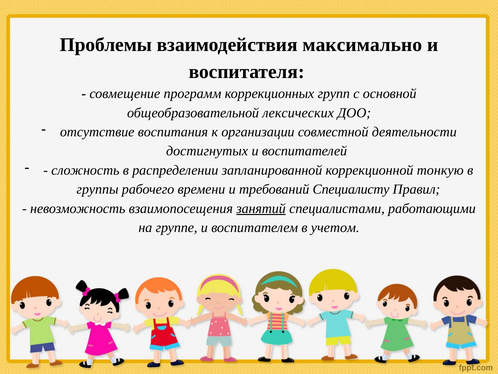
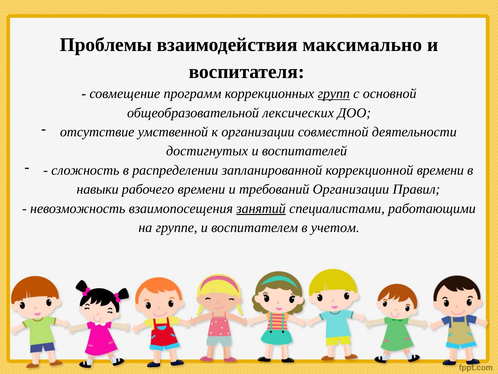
групп underline: none -> present
воспитания: воспитания -> умственной
коррекционной тонкую: тонкую -> времени
группы: группы -> навыки
требований Специалисту: Специалисту -> Организации
